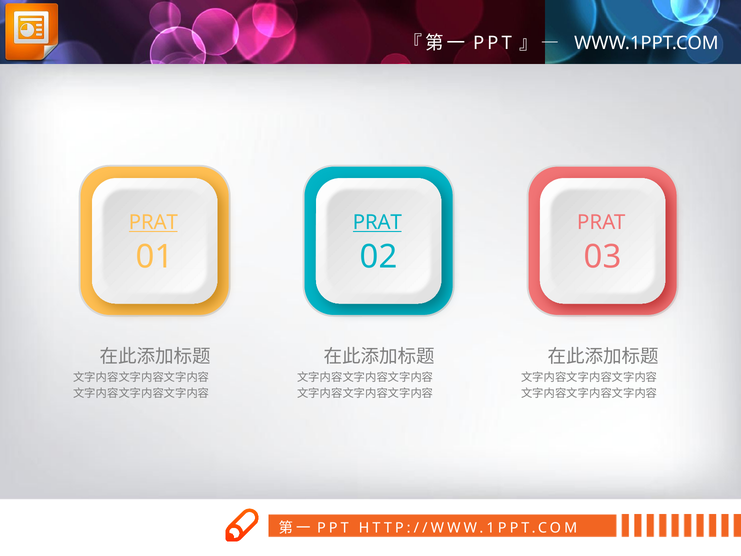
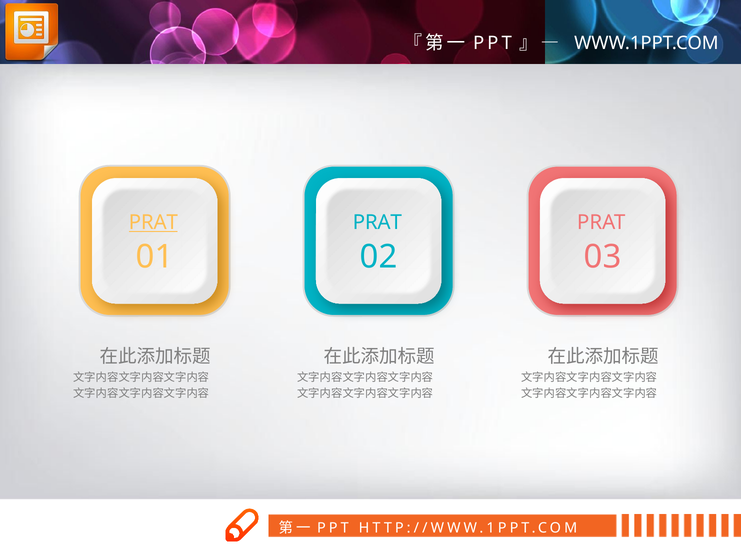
PRAT at (377, 223) underline: present -> none
